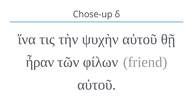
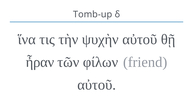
Chose-up: Chose-up -> Tomb-up
